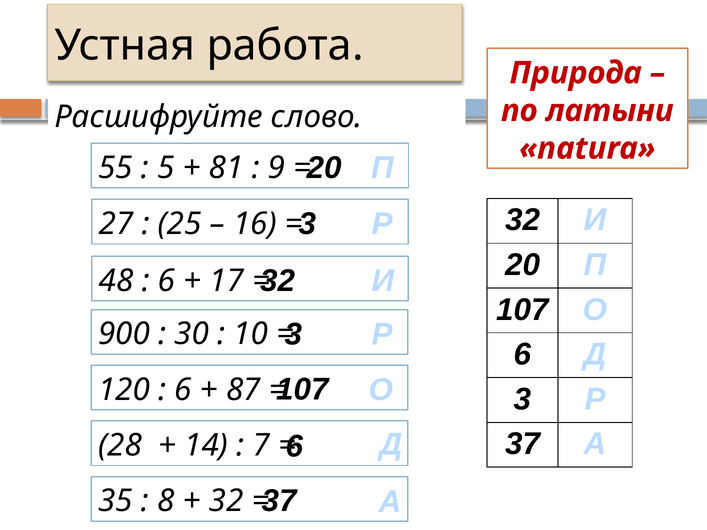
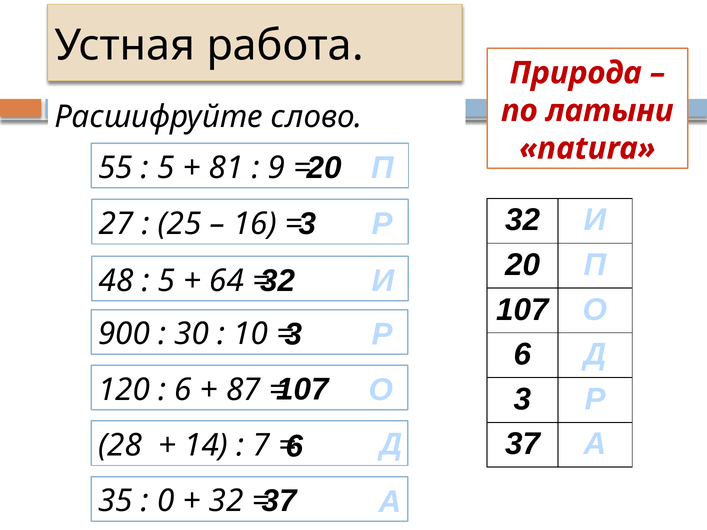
6 at (166, 281): 6 -> 5
17: 17 -> 64
8: 8 -> 0
